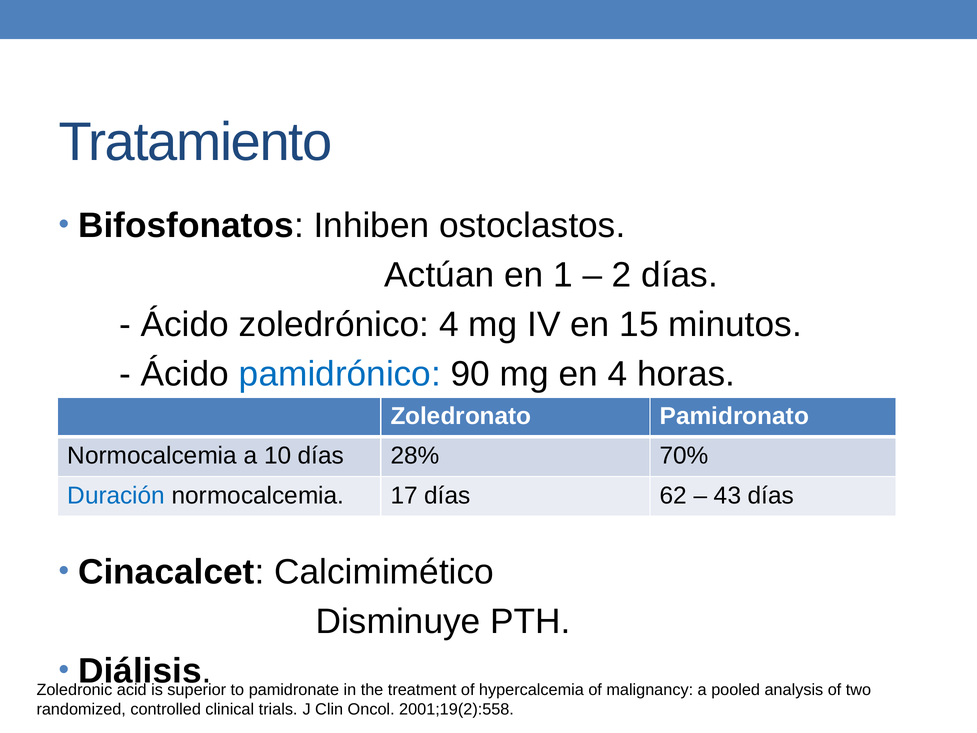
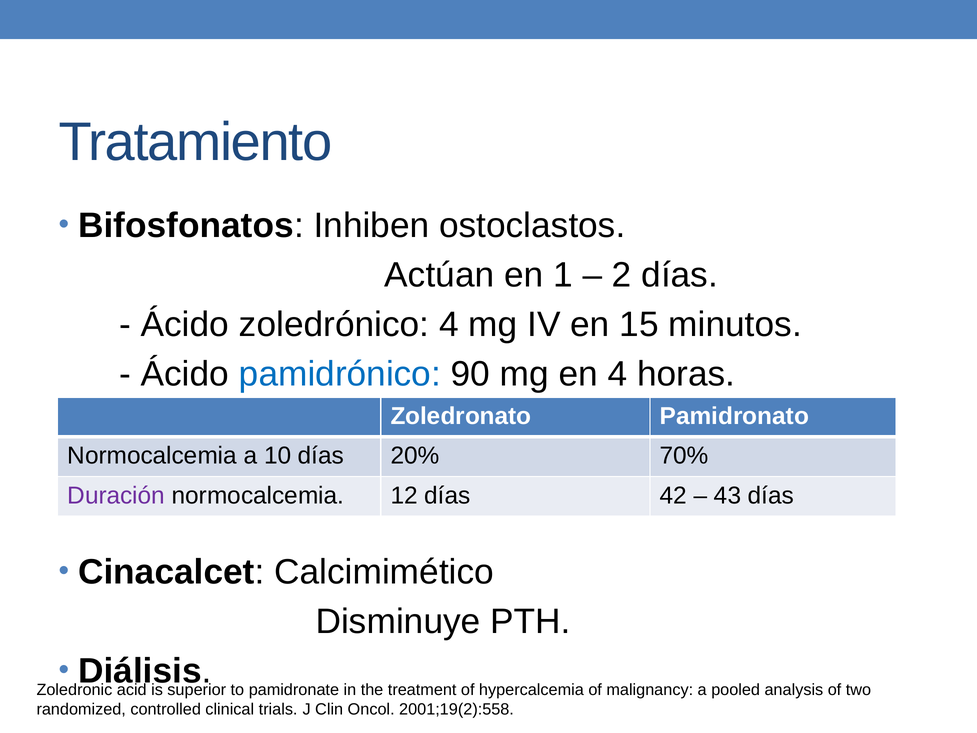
28%: 28% -> 20%
Duración colour: blue -> purple
17: 17 -> 12
62: 62 -> 42
